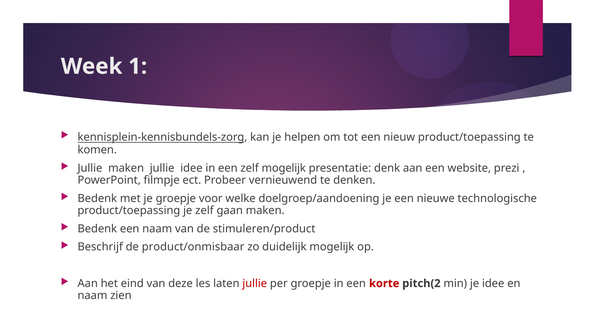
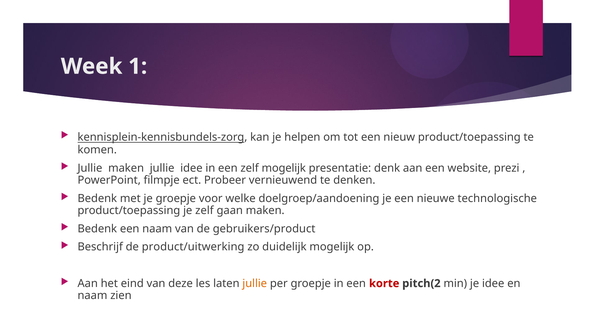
stimuleren/product: stimuleren/product -> gebruikers/product
product/onmisbaar: product/onmisbaar -> product/uitwerking
jullie at (255, 283) colour: red -> orange
